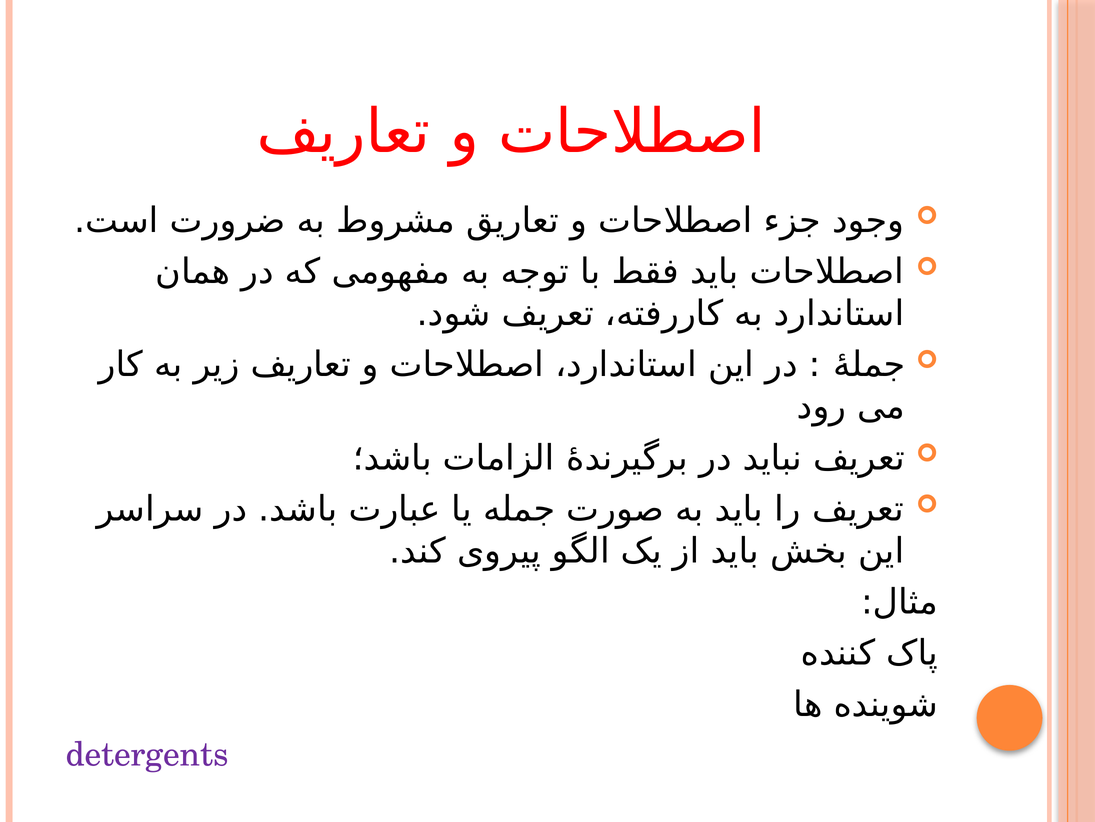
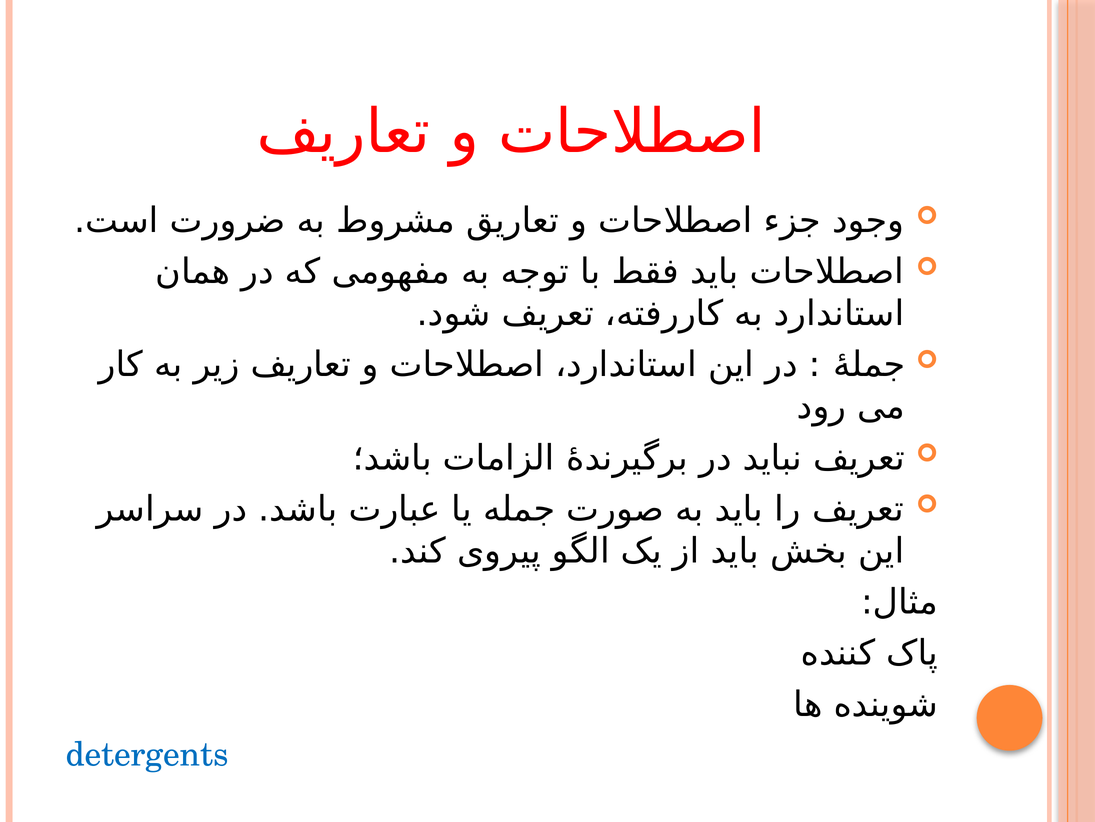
detergents colour: purple -> blue
